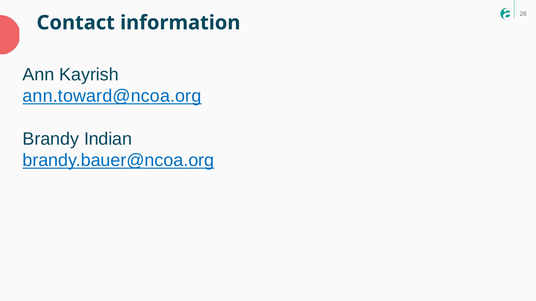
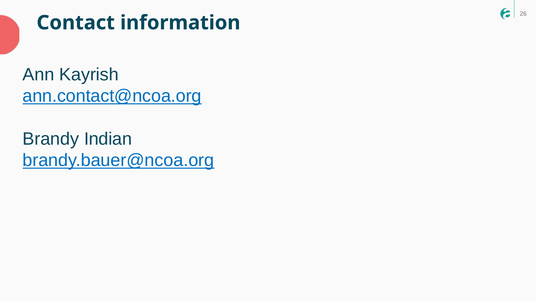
ann.toward@ncoa.org: ann.toward@ncoa.org -> ann.contact@ncoa.org
